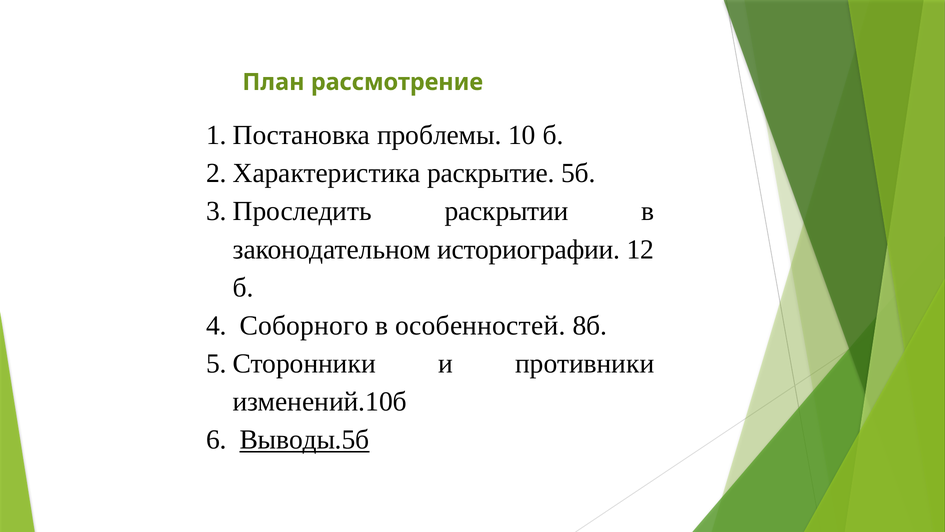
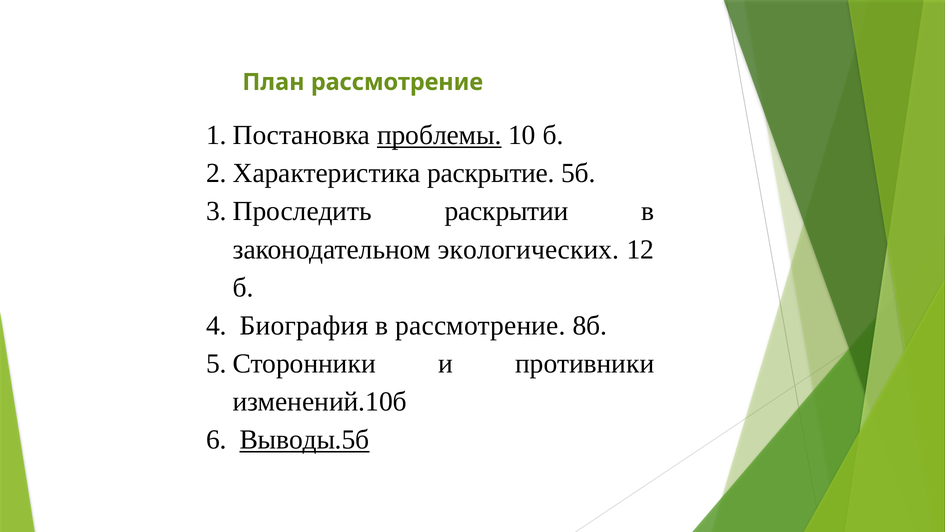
проблемы underline: none -> present
историографии: историографии -> экологических
Соборного: Соборного -> Биография
в особенностей: особенностей -> рассмотрение
